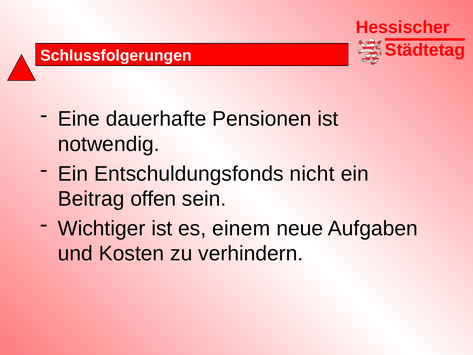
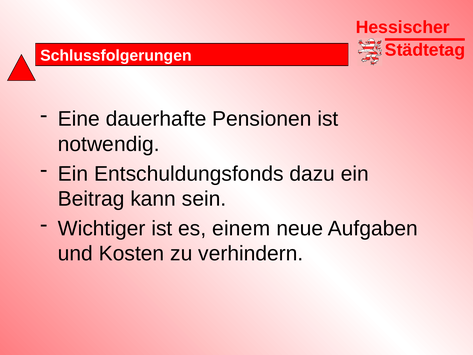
nicht: nicht -> dazu
offen: offen -> kann
